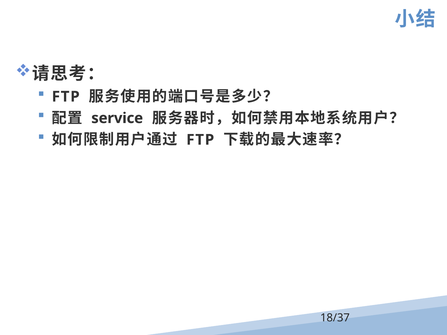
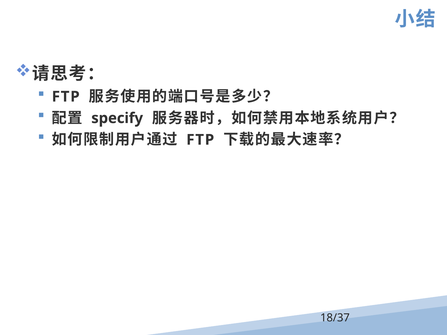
service: service -> specify
